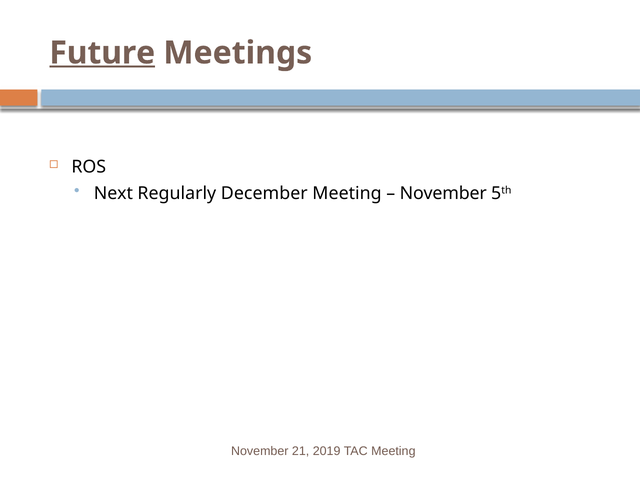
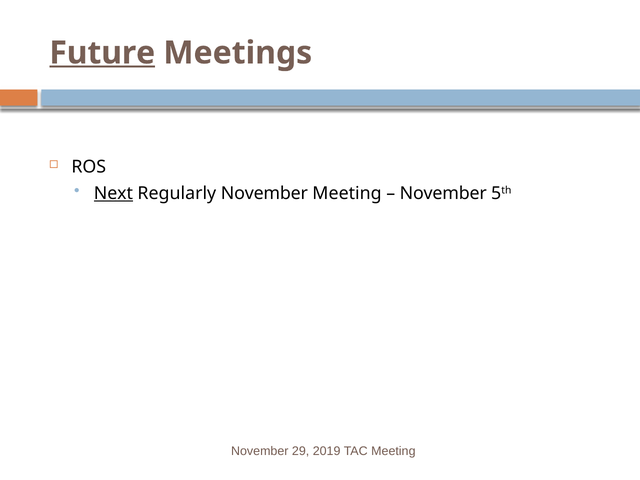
Next underline: none -> present
Regularly December: December -> November
21: 21 -> 29
